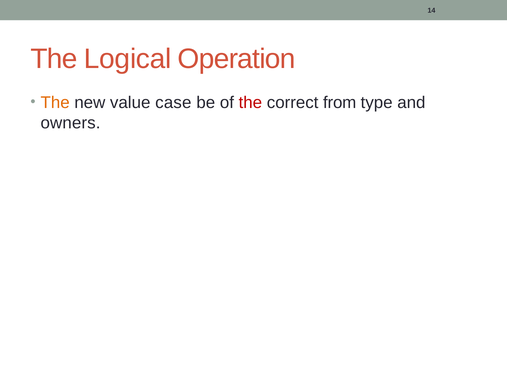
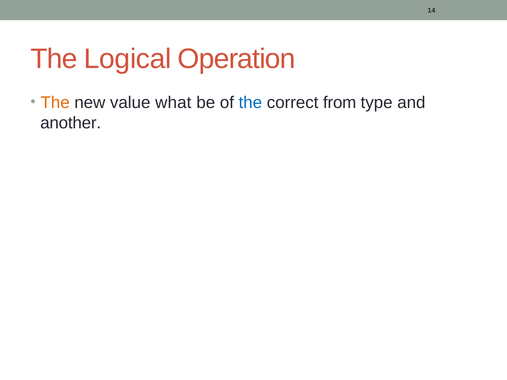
case: case -> what
the at (250, 103) colour: red -> blue
owners: owners -> another
